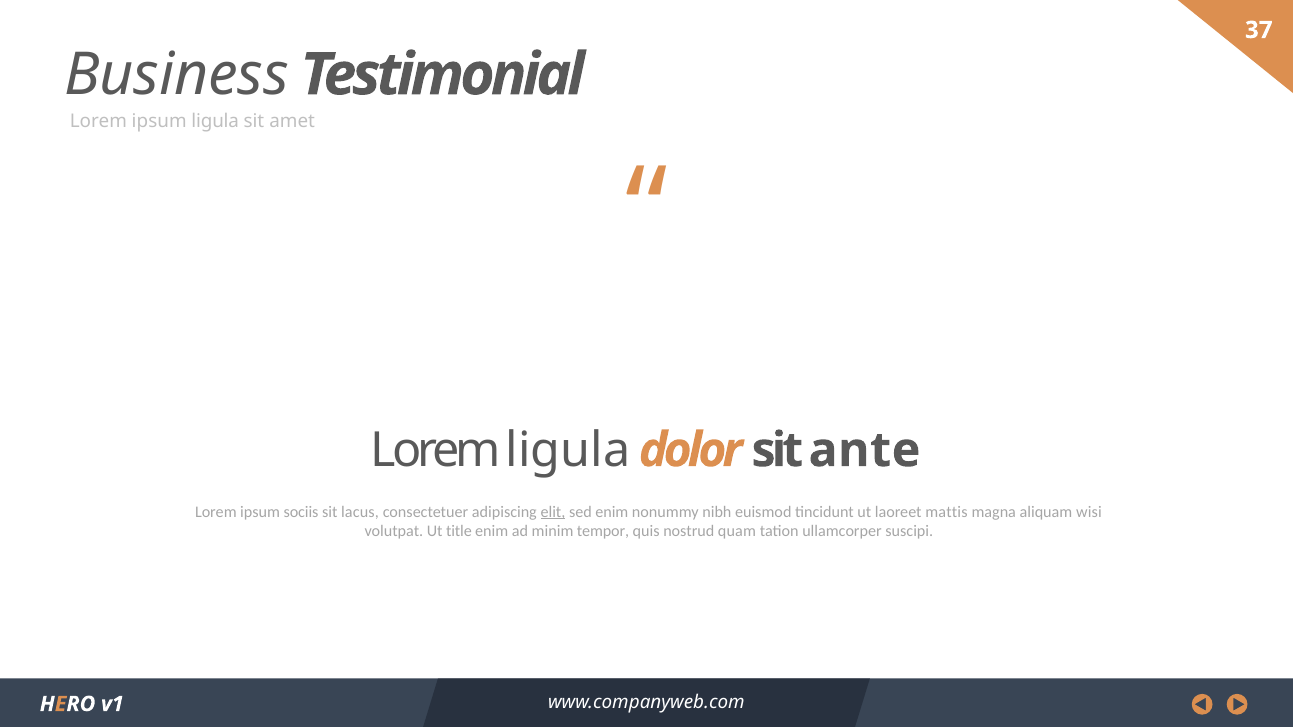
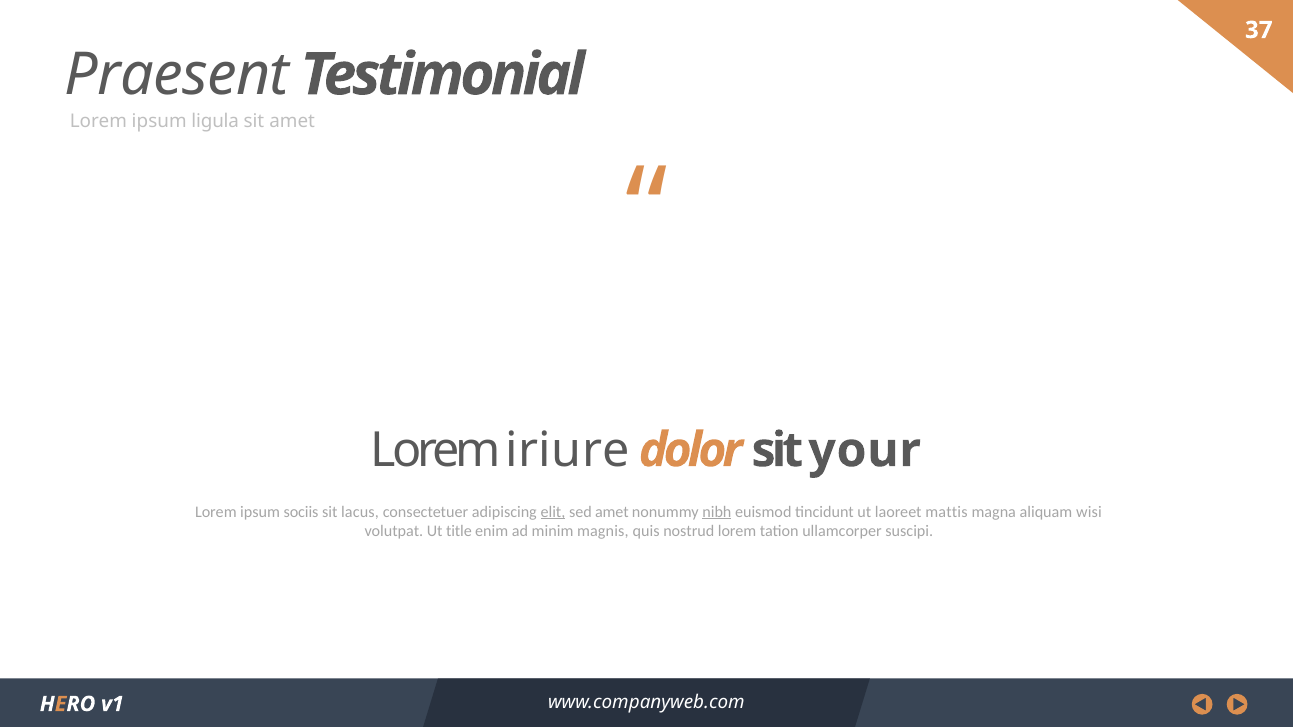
Business: Business -> Praesent
Lorem ligula: ligula -> iriure
ante: ante -> your
sed enim: enim -> amet
nibh underline: none -> present
tempor: tempor -> magnis
nostrud quam: quam -> lorem
